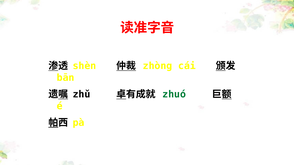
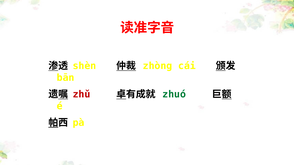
zhǔ colour: black -> red
